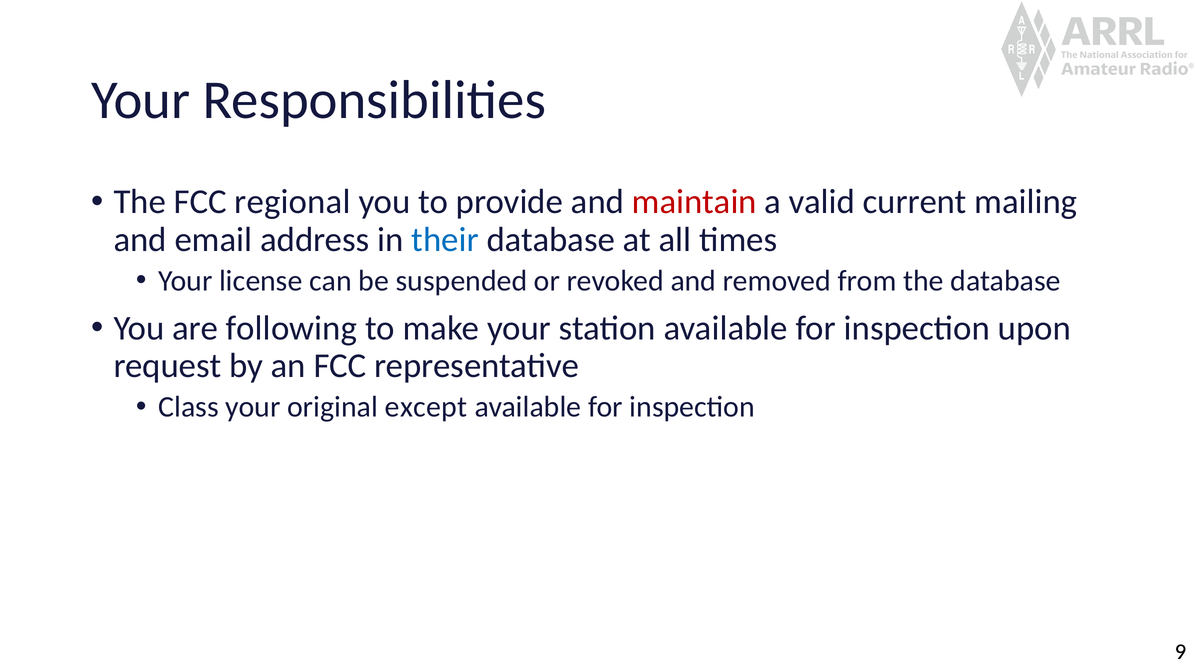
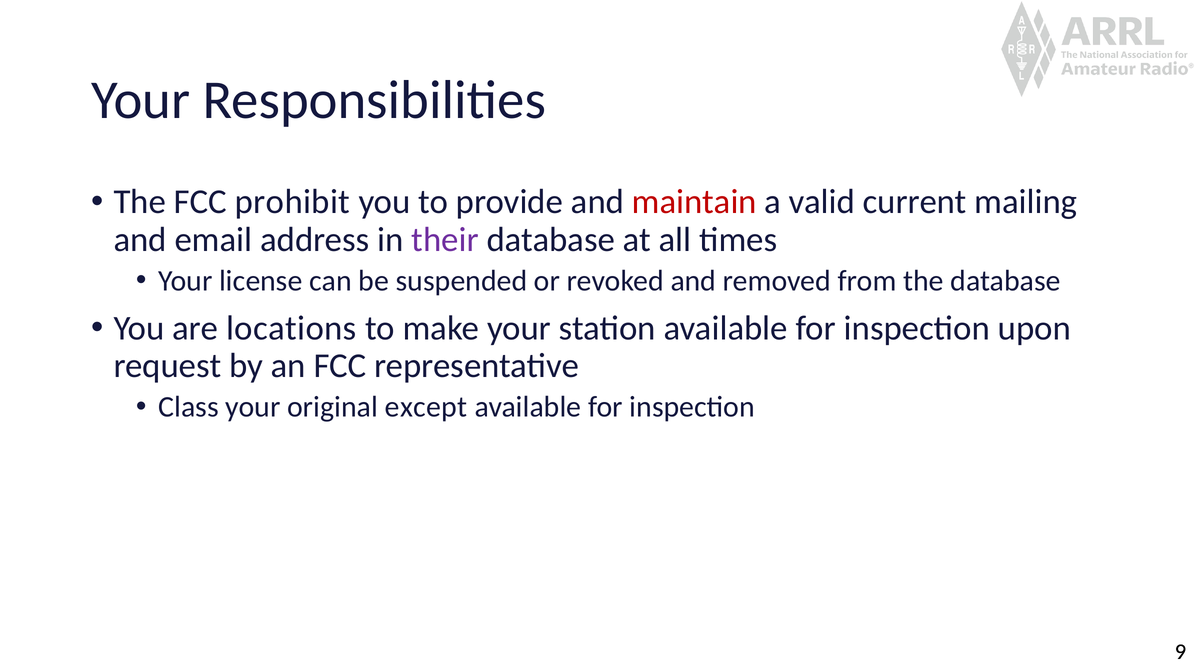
regional: regional -> prohibit
their colour: blue -> purple
following: following -> locations
